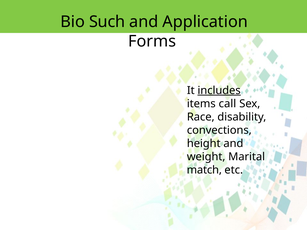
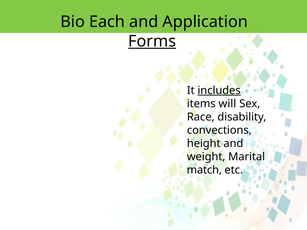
Such: Such -> Each
Forms underline: none -> present
call: call -> will
